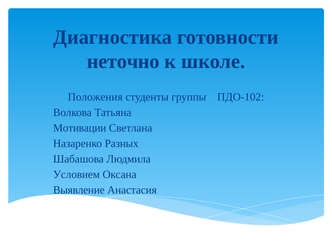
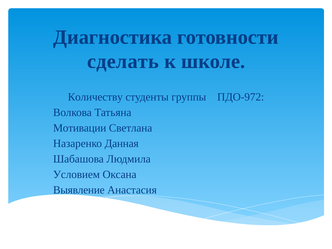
неточно: неточно -> сделать
Положения: Положения -> Количеству
ПДО-102: ПДО-102 -> ПДО-972
Разных: Разных -> Данная
